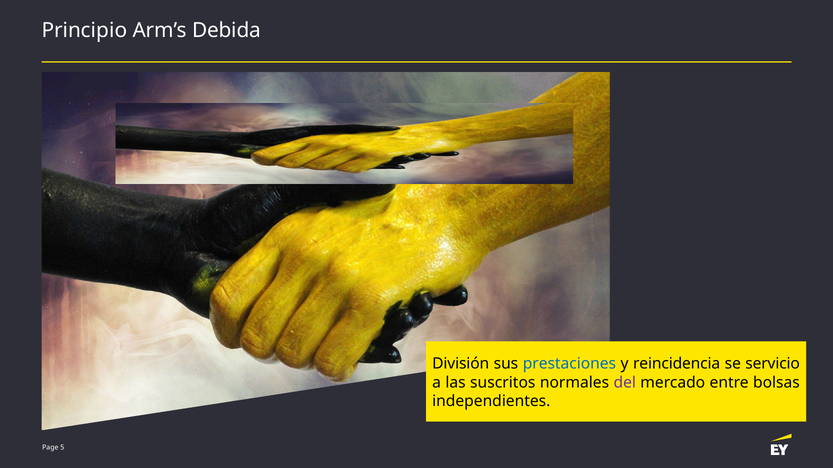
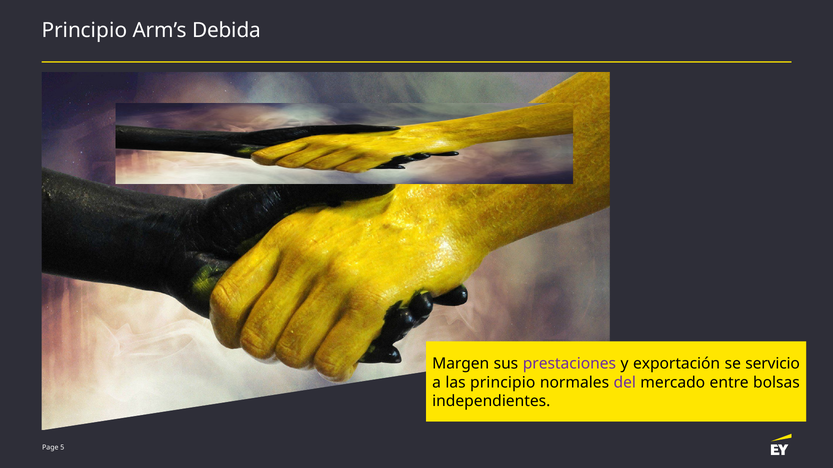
División: División -> Margen
prestaciones colour: blue -> purple
reincidencia: reincidencia -> exportación
las suscritos: suscritos -> principio
